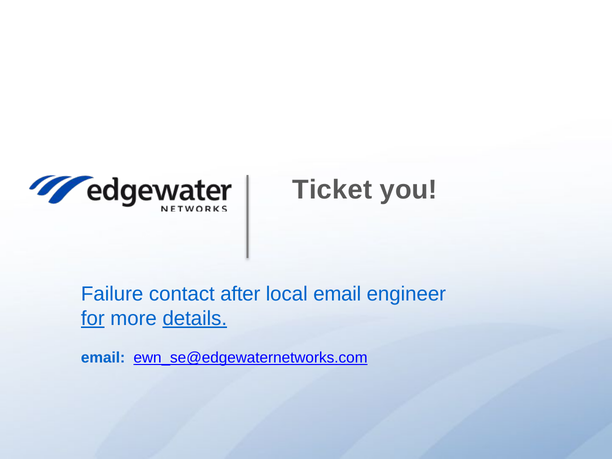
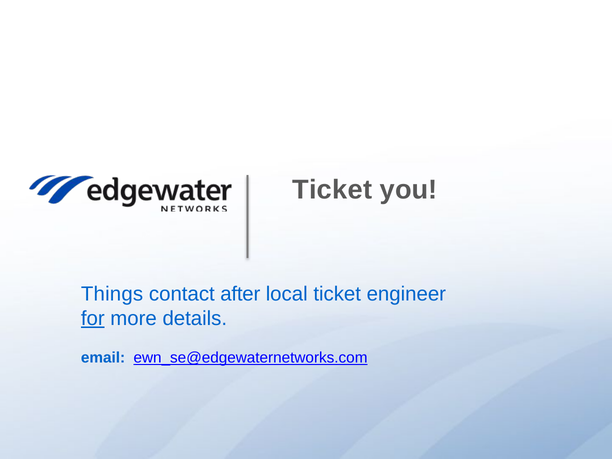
Failure: Failure -> Things
local email: email -> ticket
details underline: present -> none
